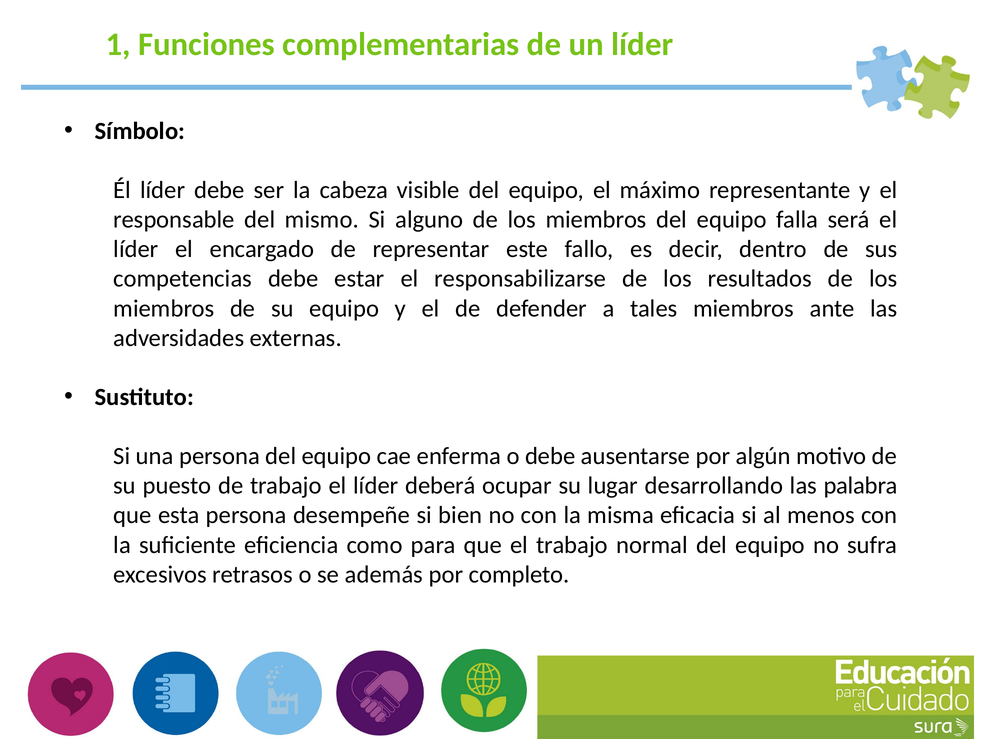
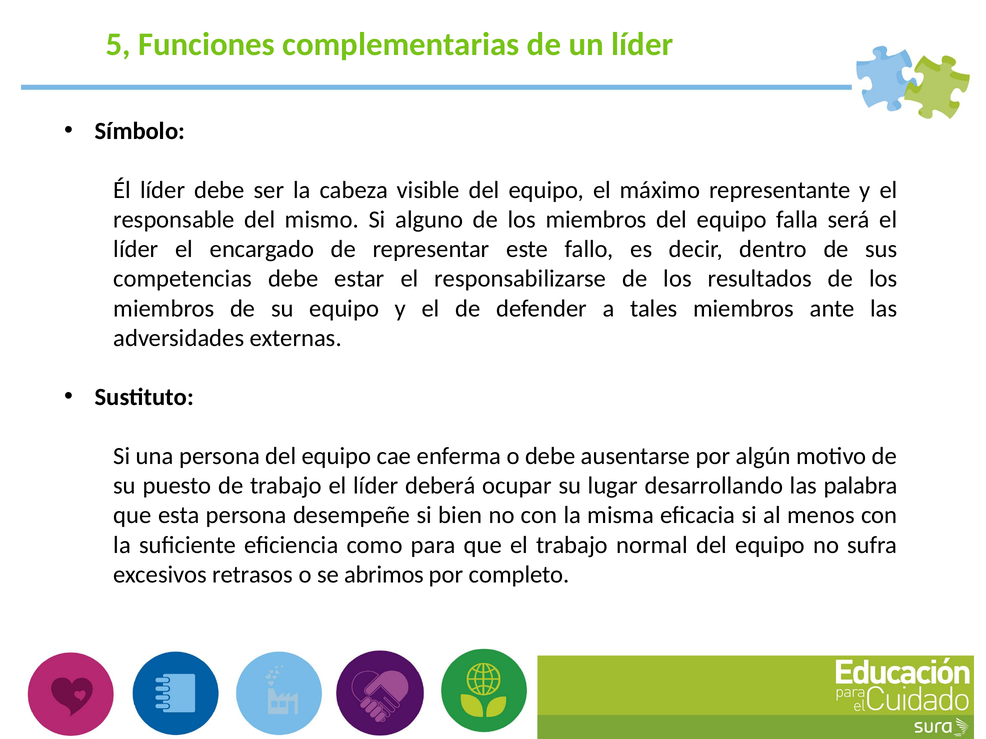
1: 1 -> 5
además: además -> abrimos
